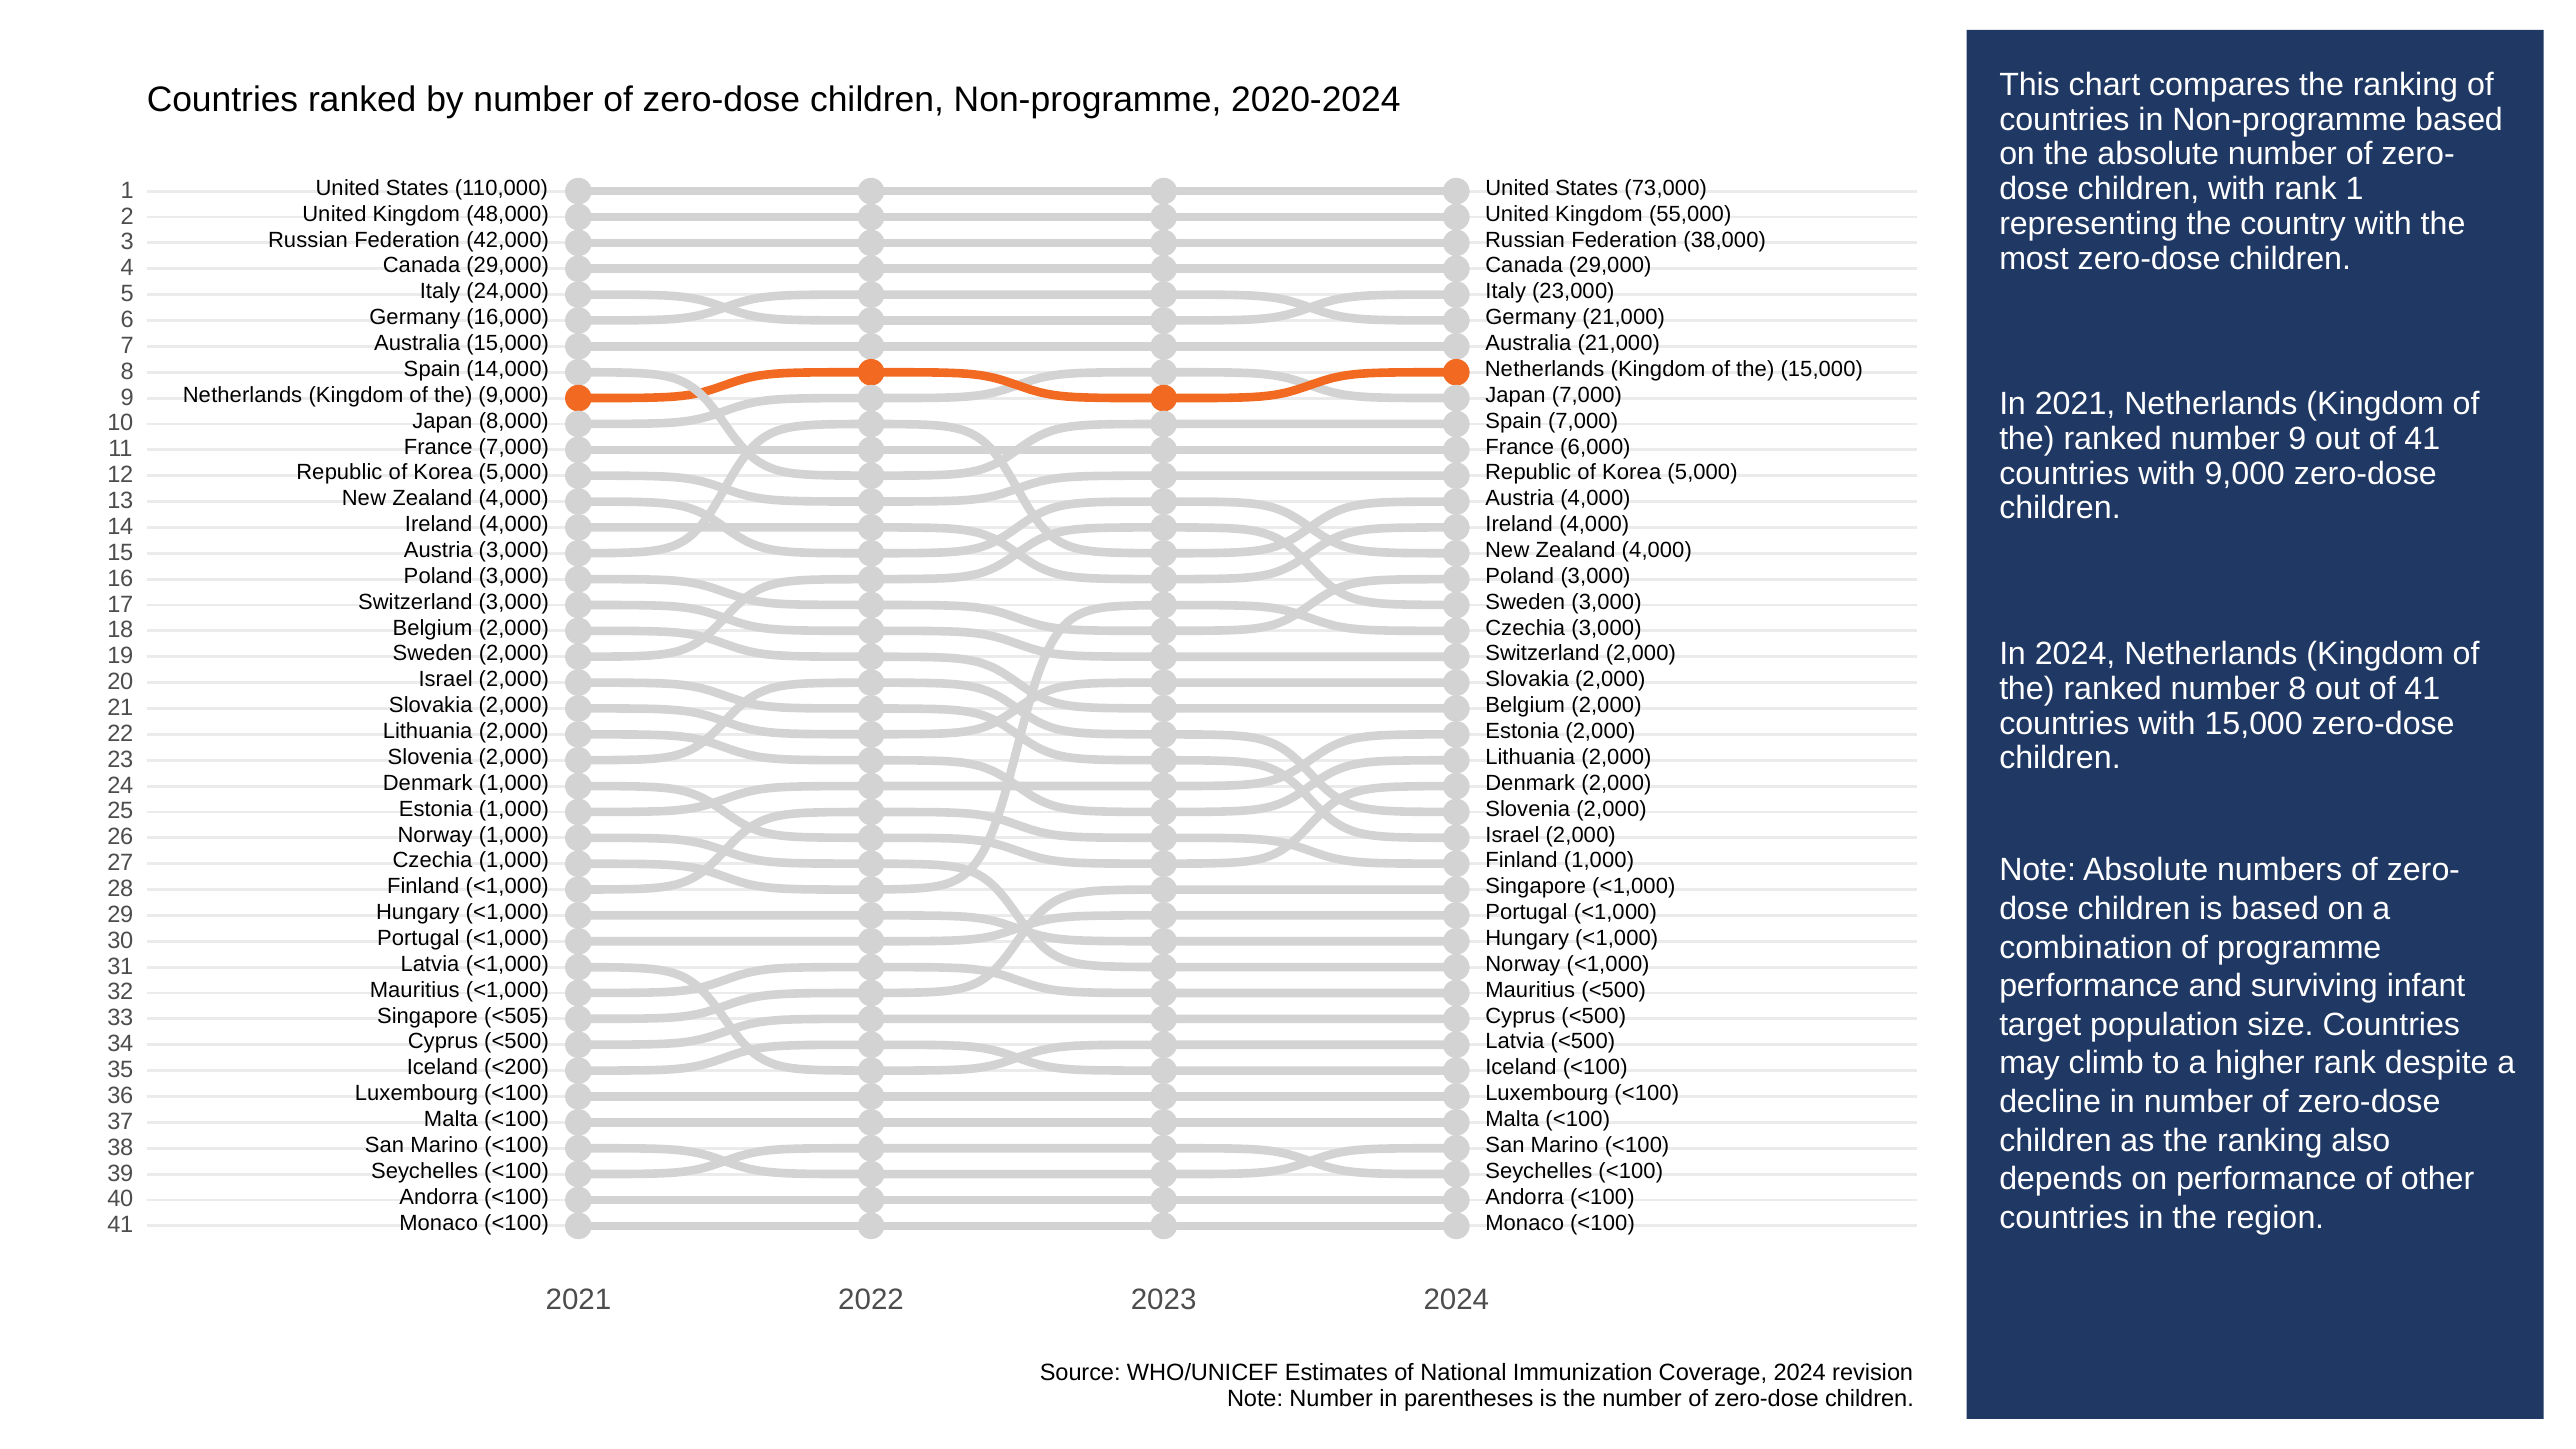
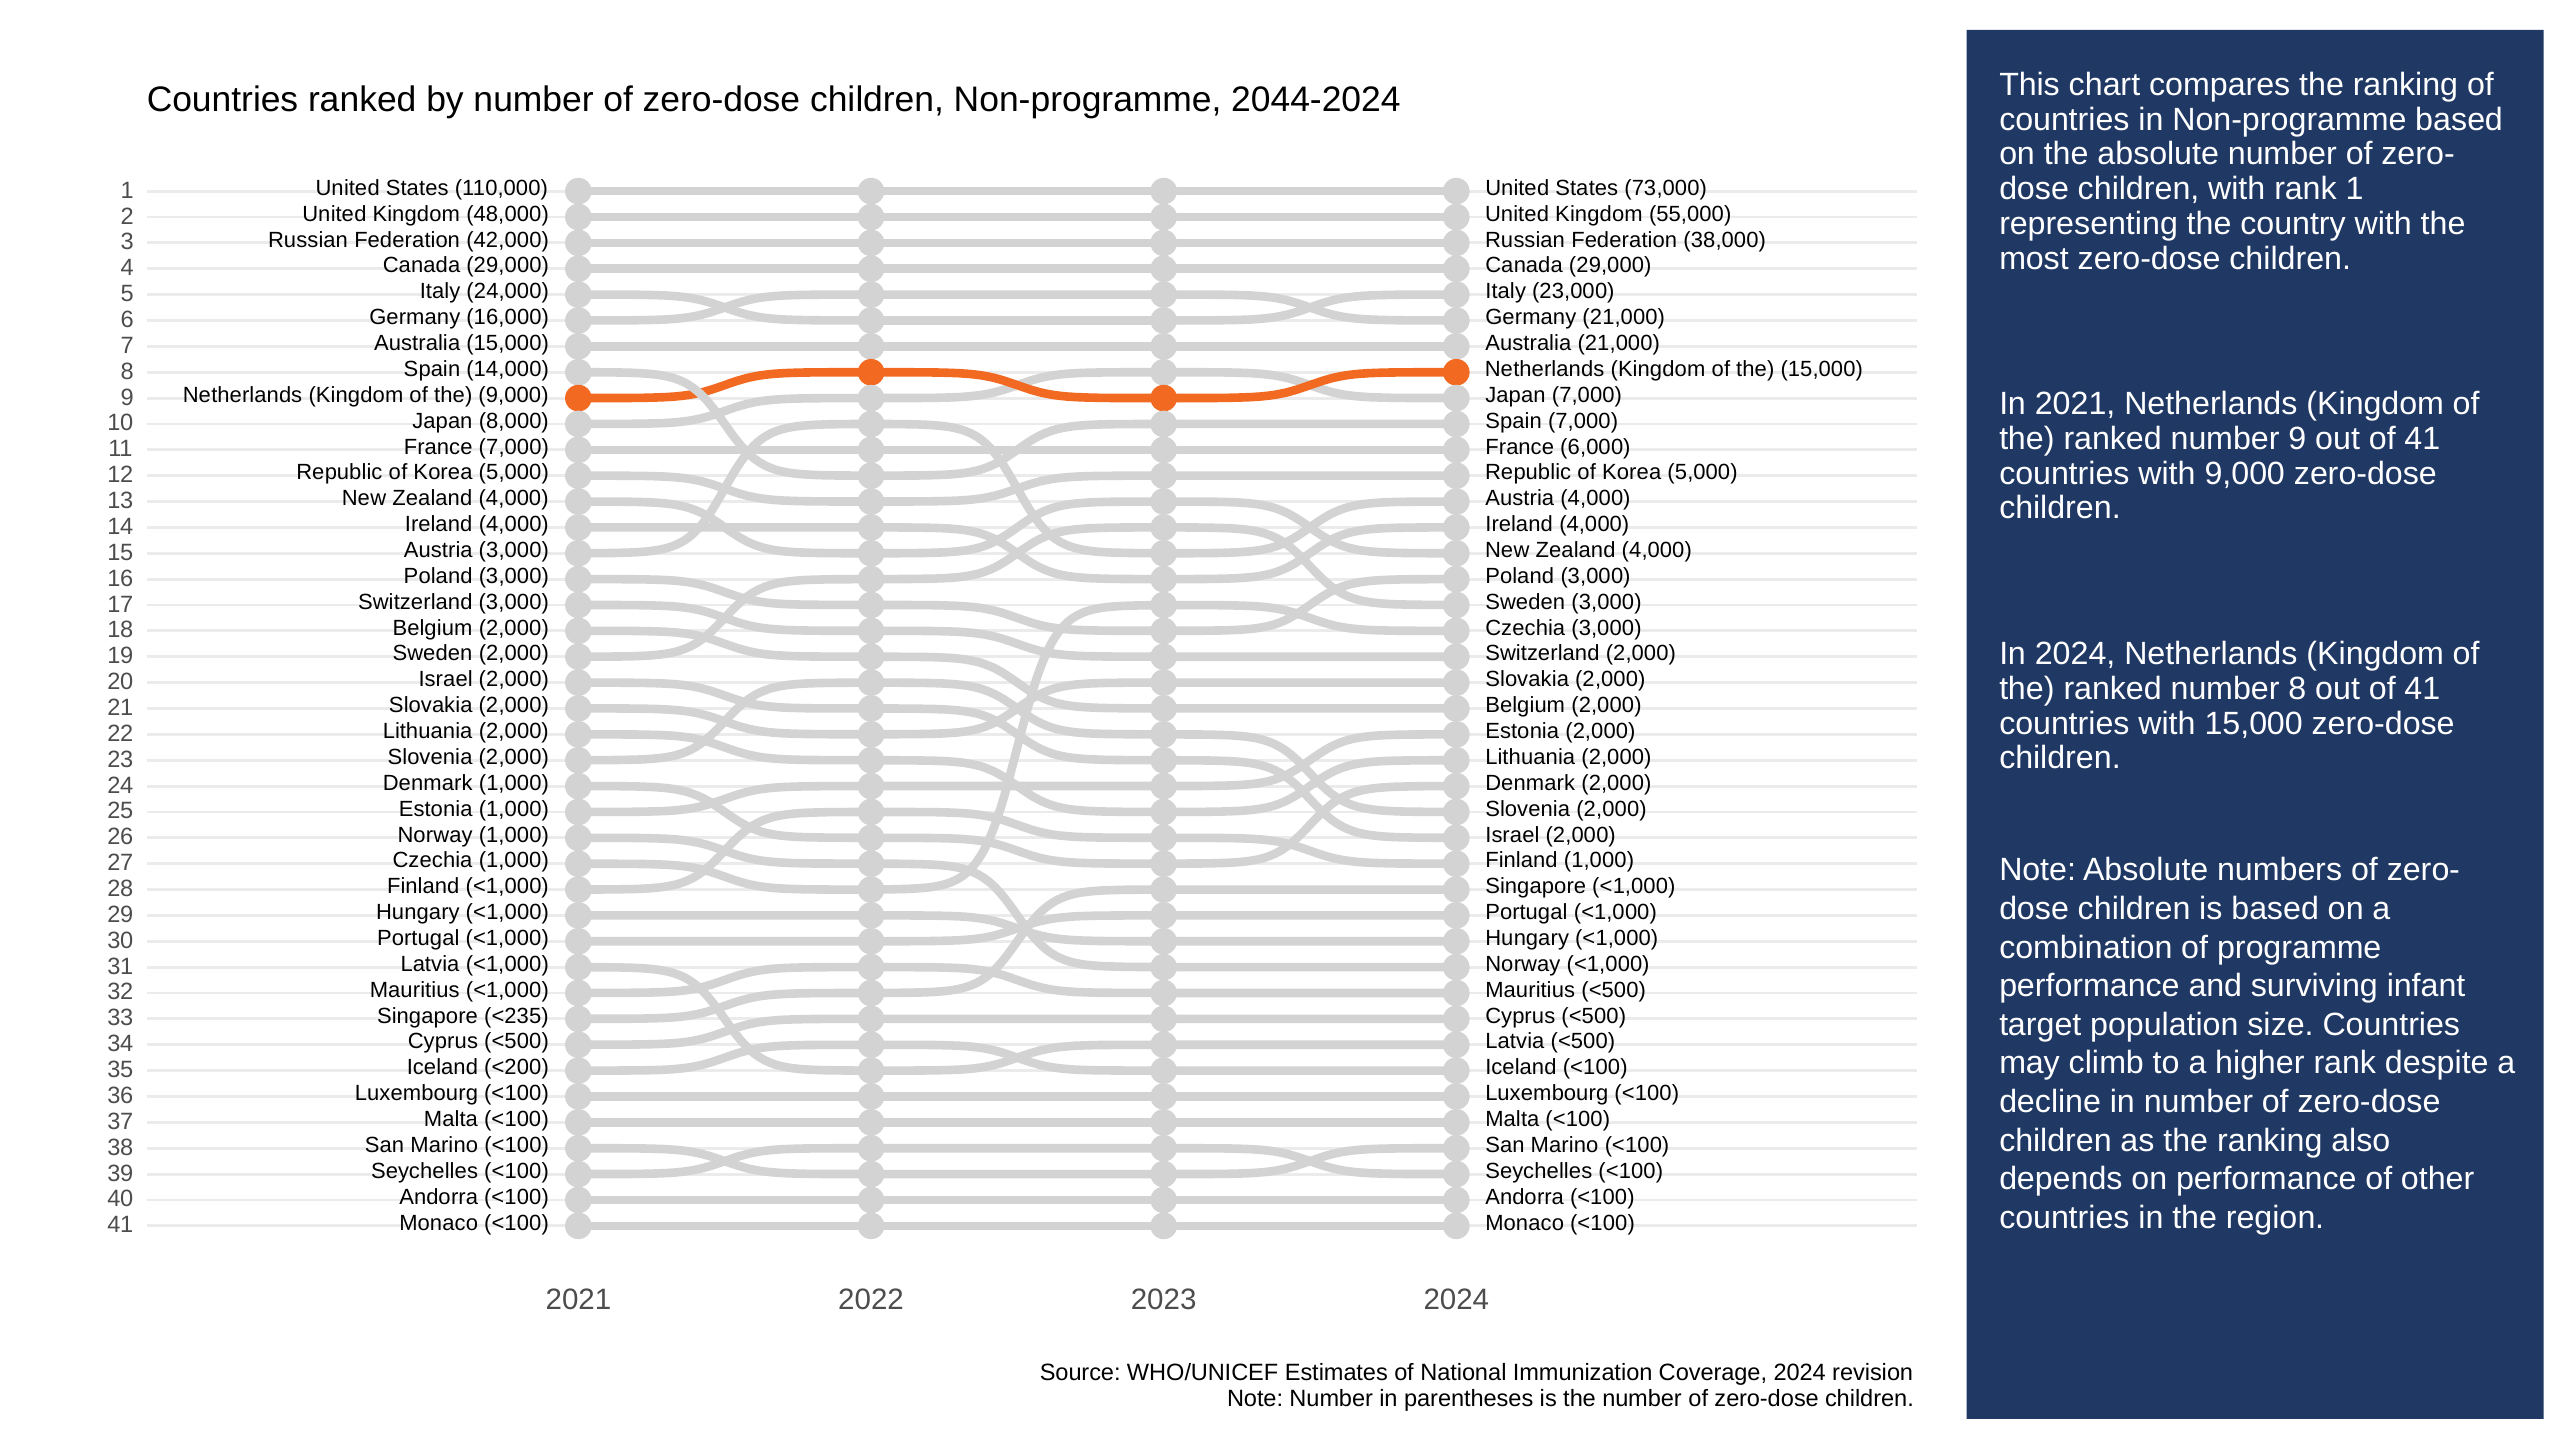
2020-2024: 2020-2024 -> 2044-2024
<505: <505 -> <235
